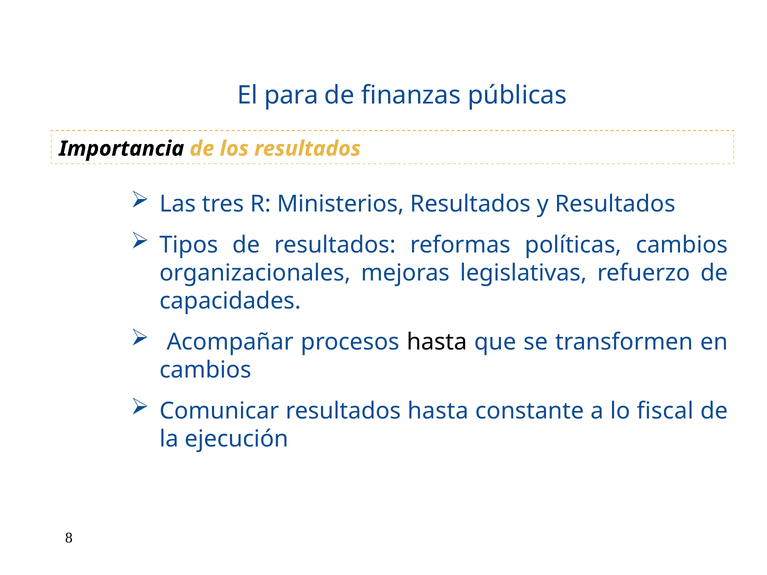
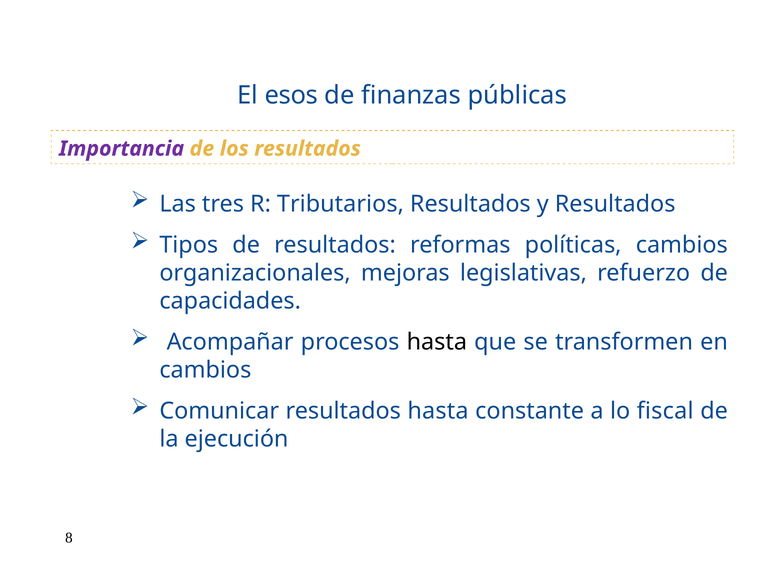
para: para -> esos
Importancia colour: black -> purple
Ministerios: Ministerios -> Tributarios
